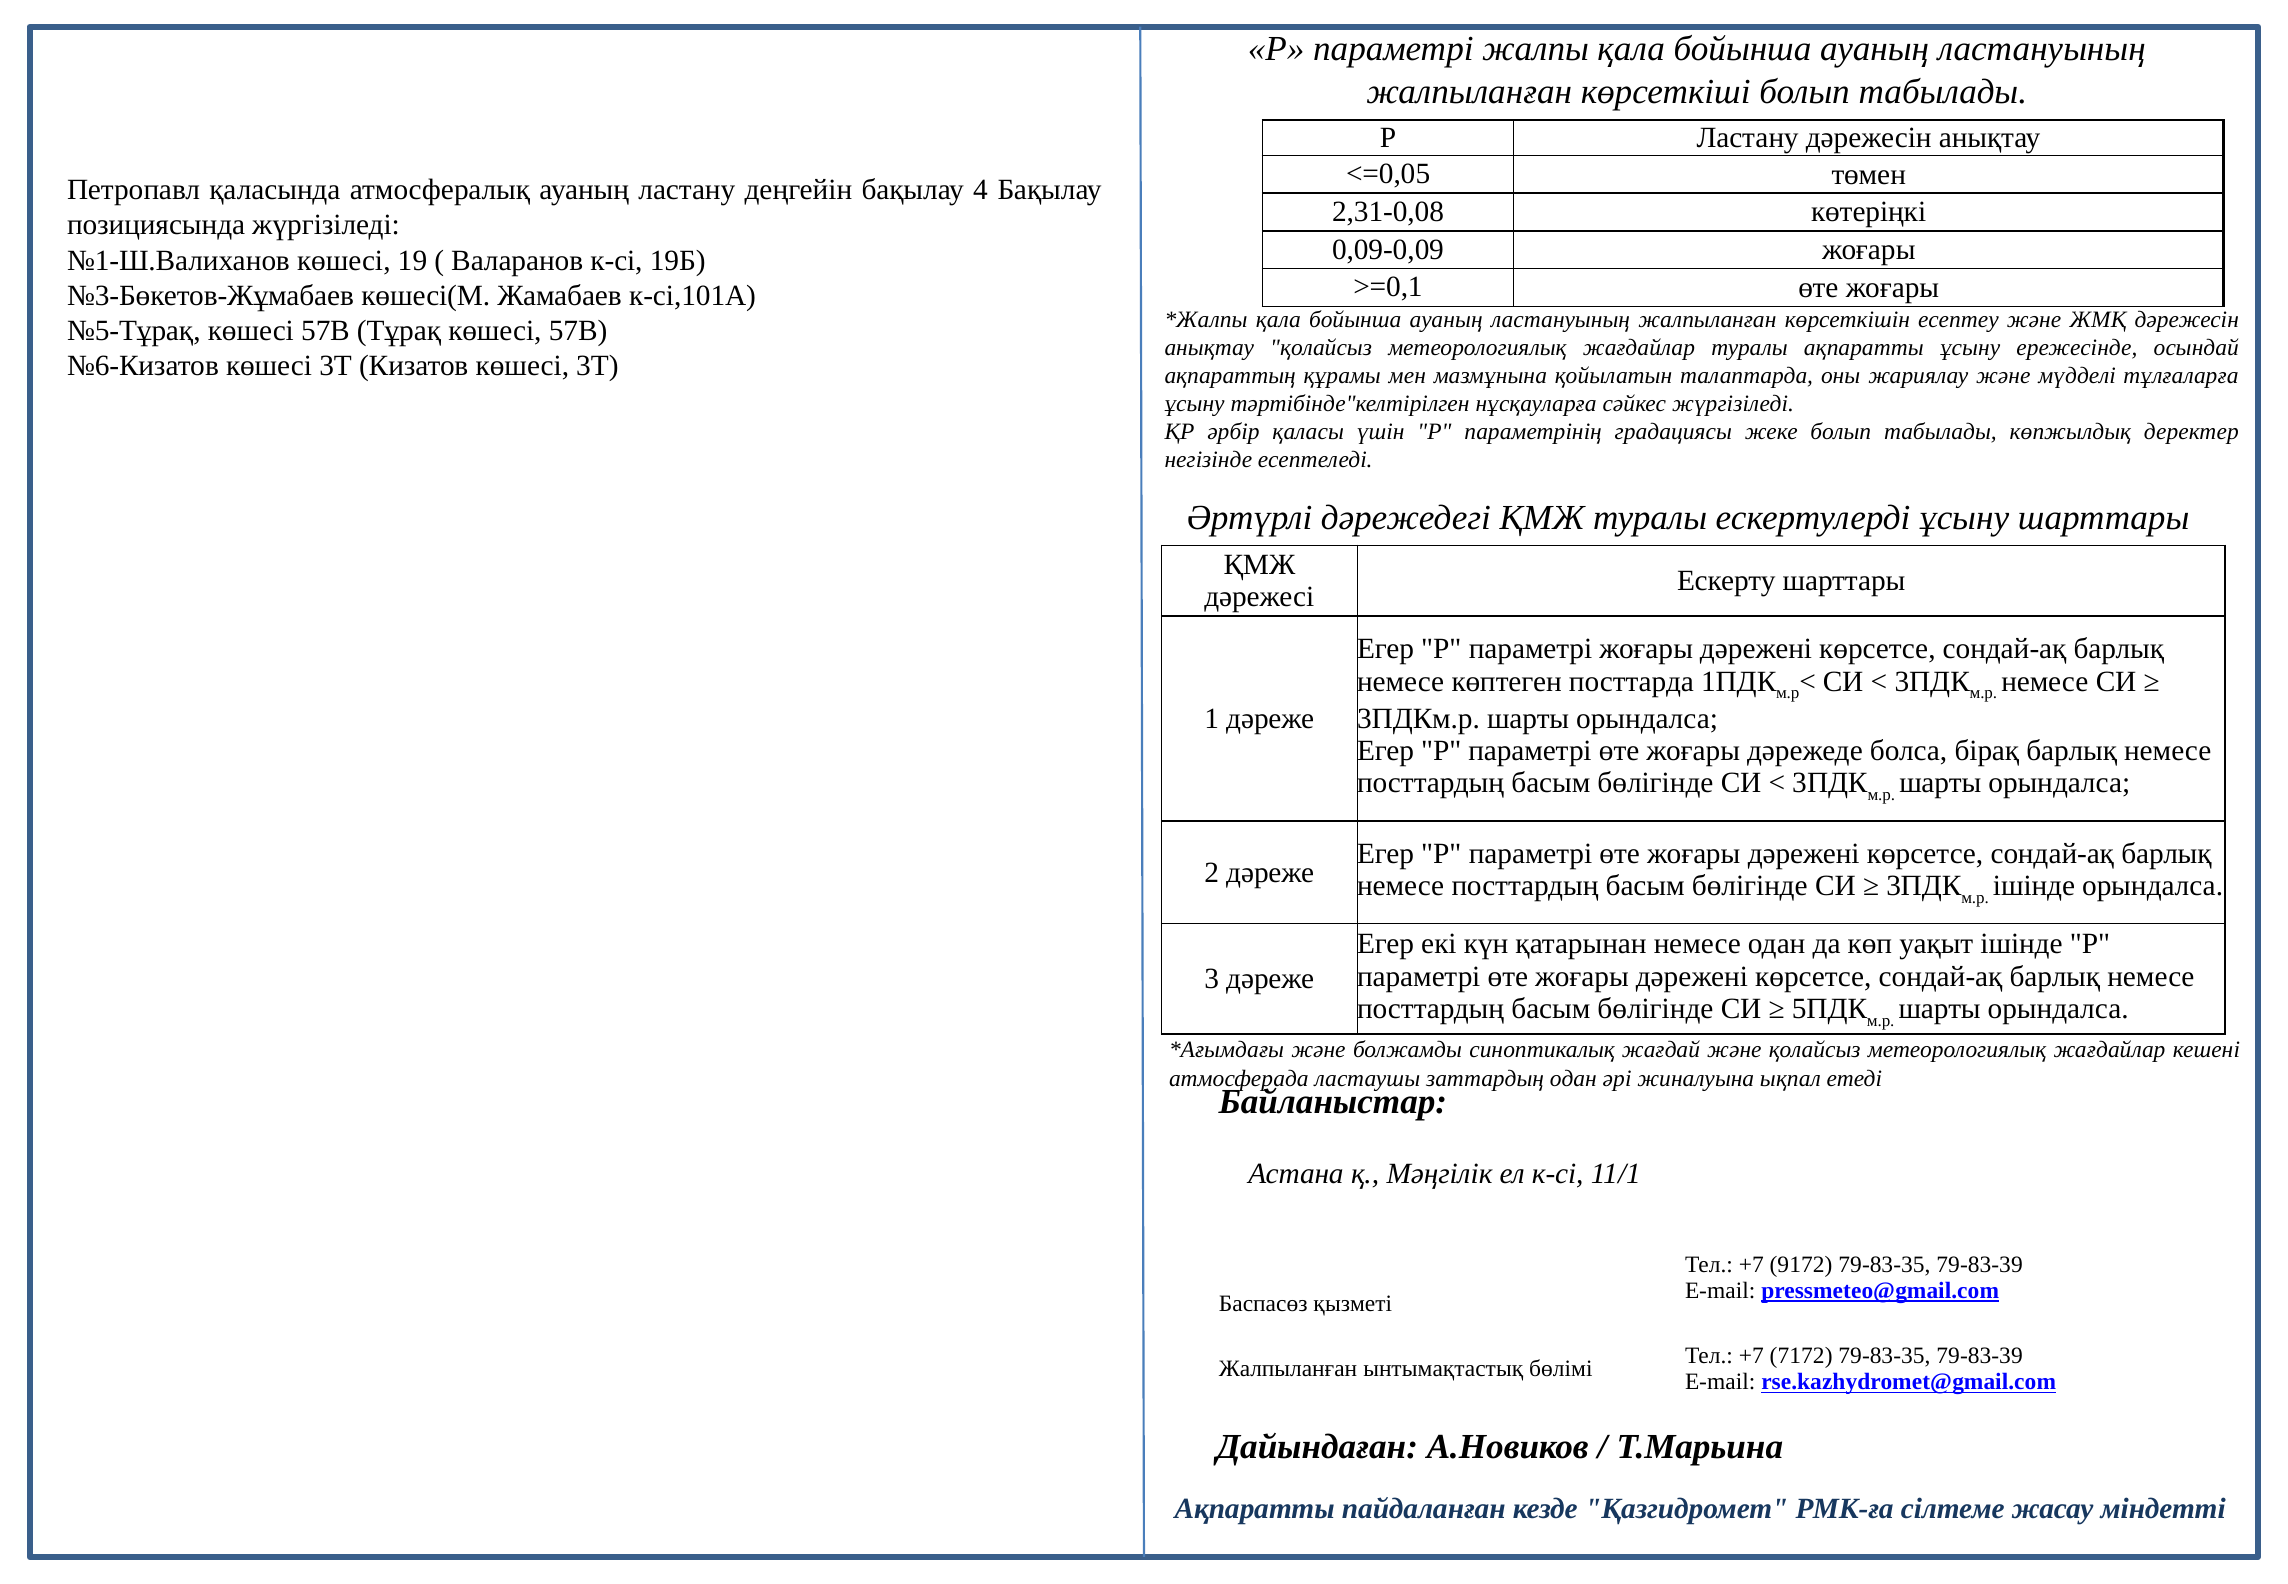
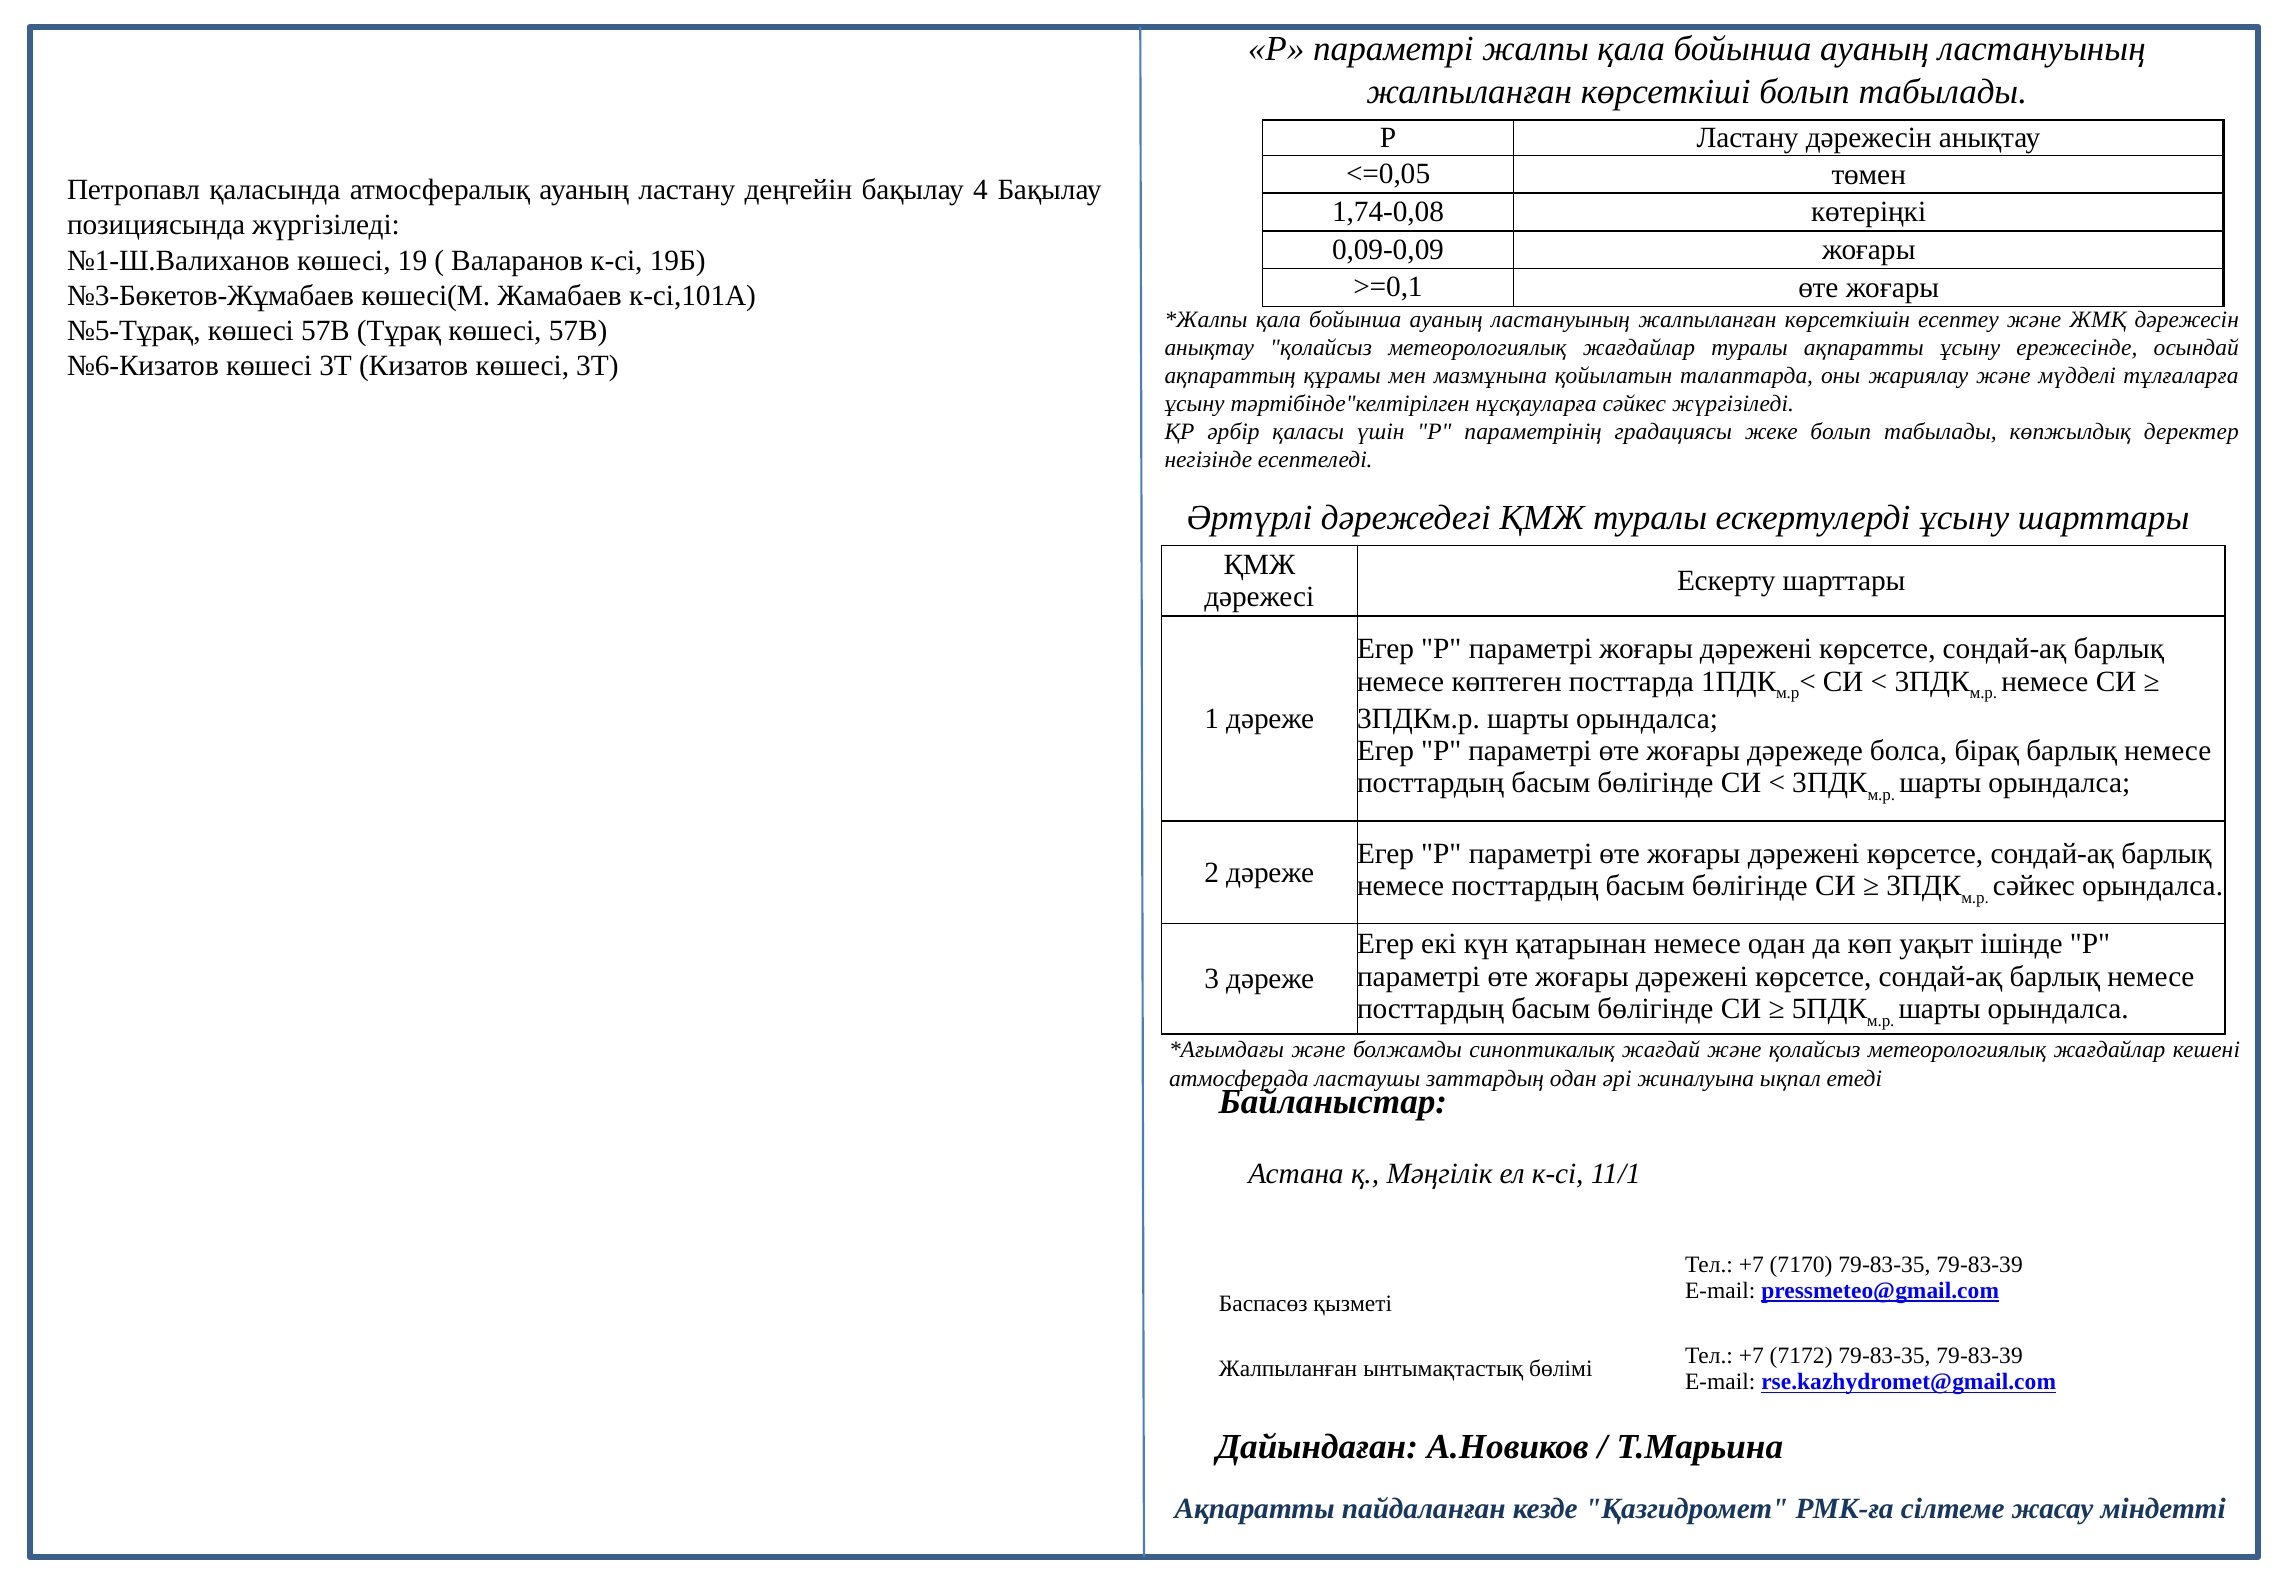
2,31-0,08: 2,31-0,08 -> 1,74-0,08
ішінде at (2034, 886): ішінде -> сәйкес
9172: 9172 -> 7170
